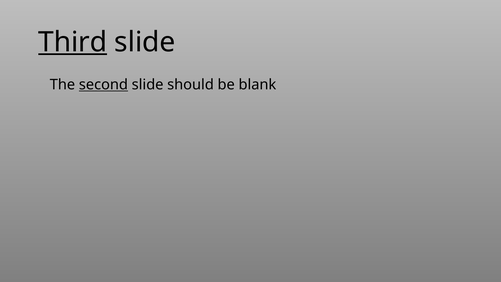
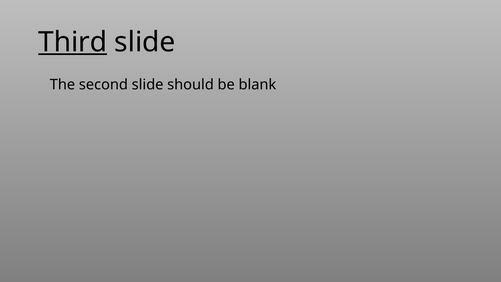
second underline: present -> none
